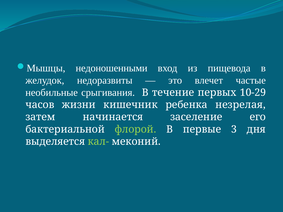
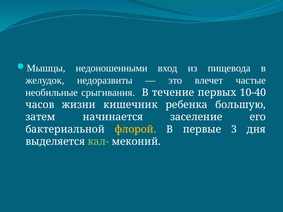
10-29: 10-29 -> 10-40
незрелая: незрелая -> большую
флорой colour: light green -> yellow
